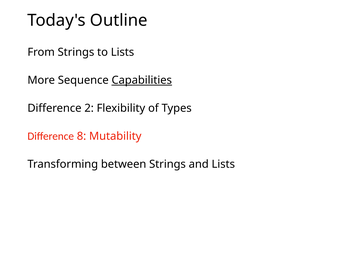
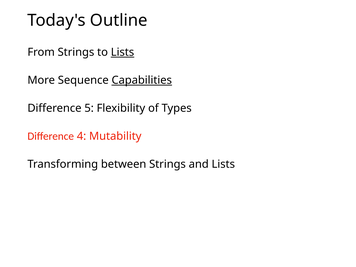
Lists at (123, 52) underline: none -> present
2: 2 -> 5
8: 8 -> 4
